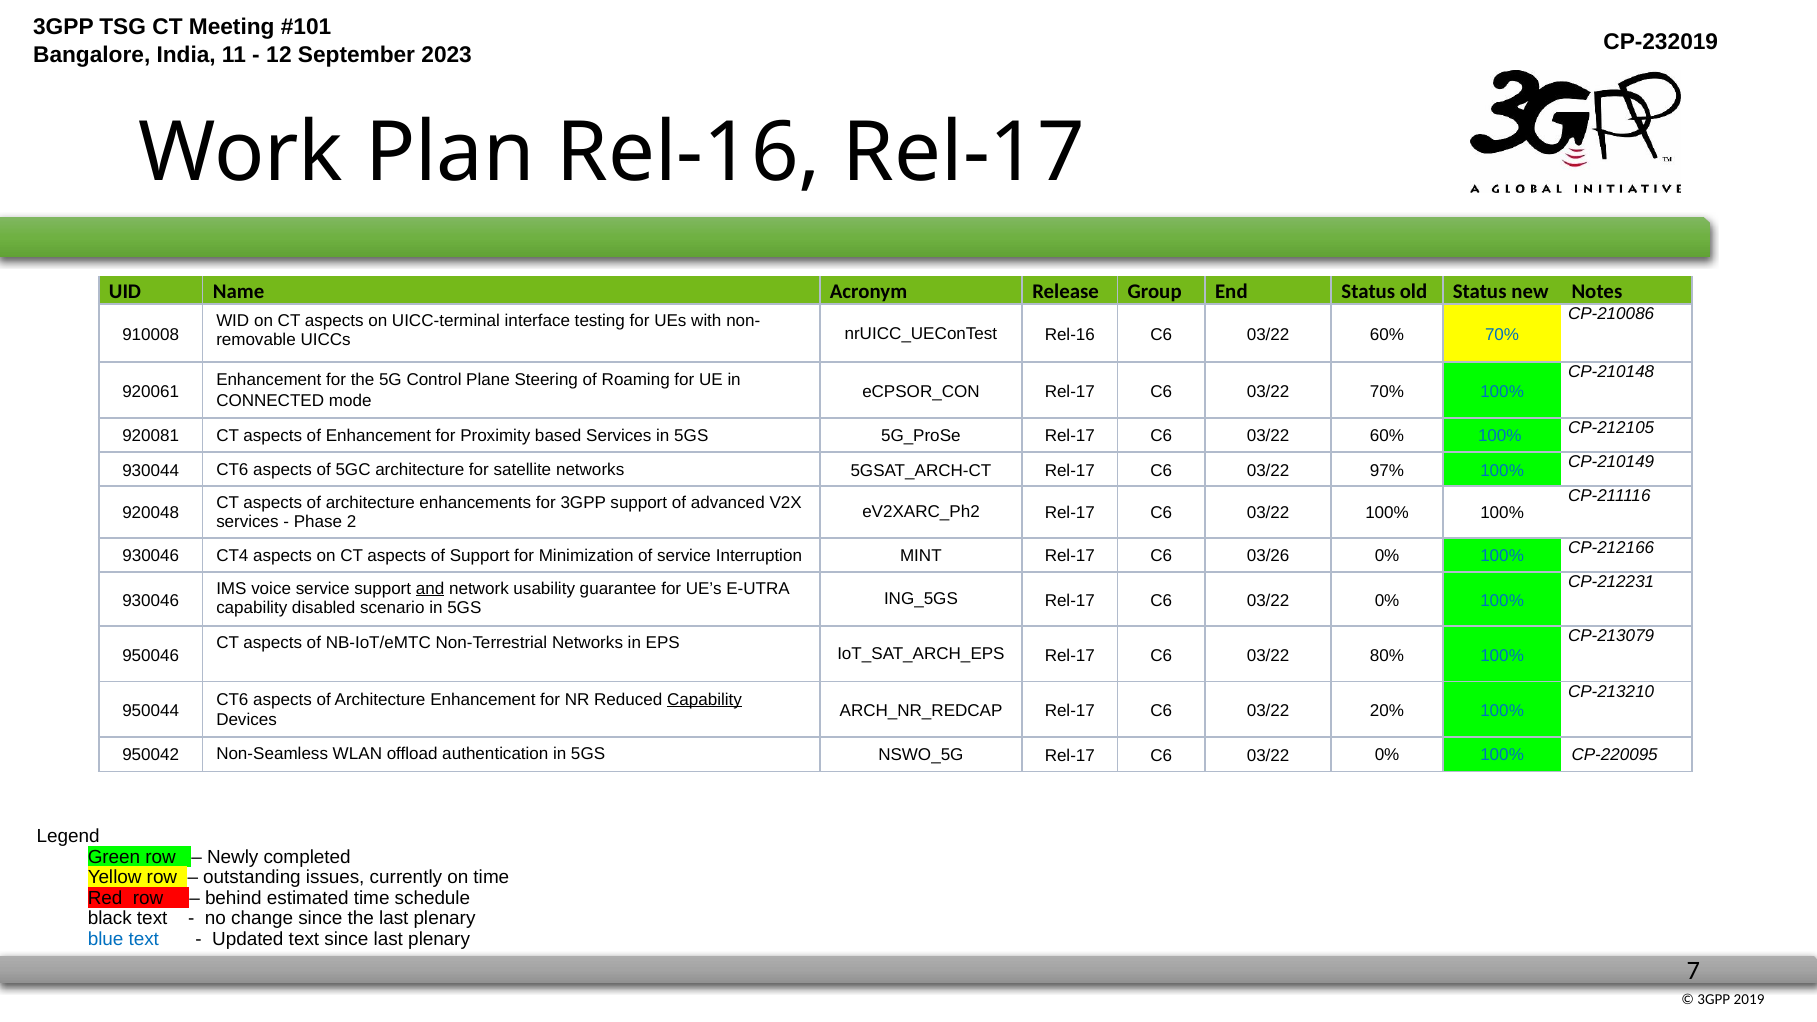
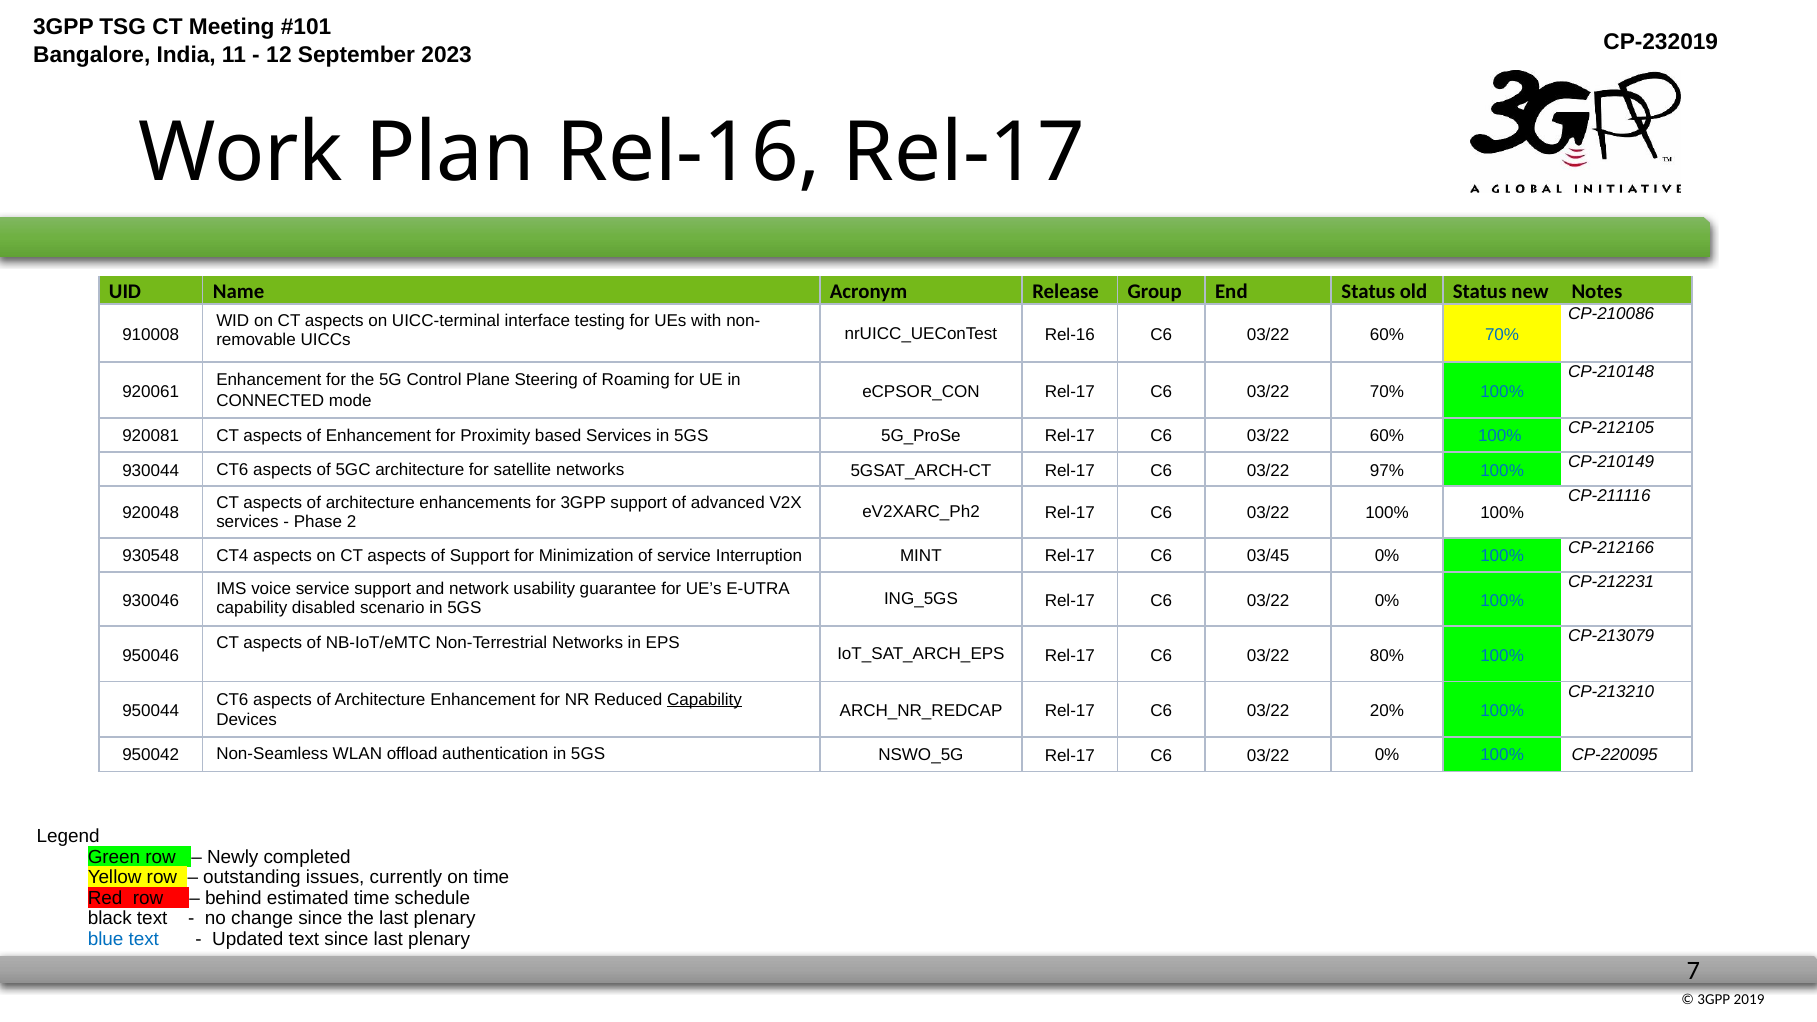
930046 at (151, 556): 930046 -> 930548
03/26: 03/26 -> 03/45
and underline: present -> none
